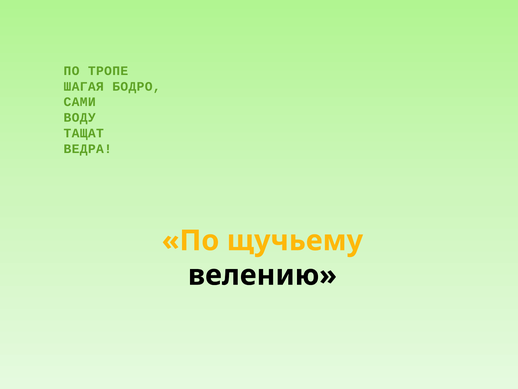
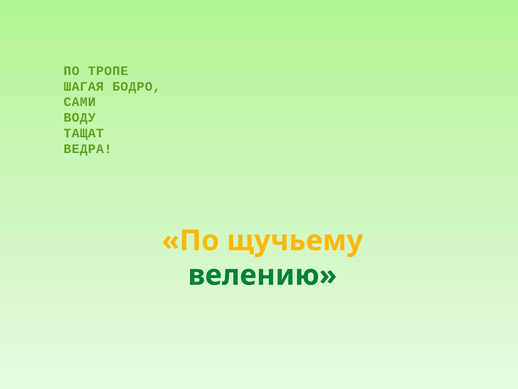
велению colour: black -> green
